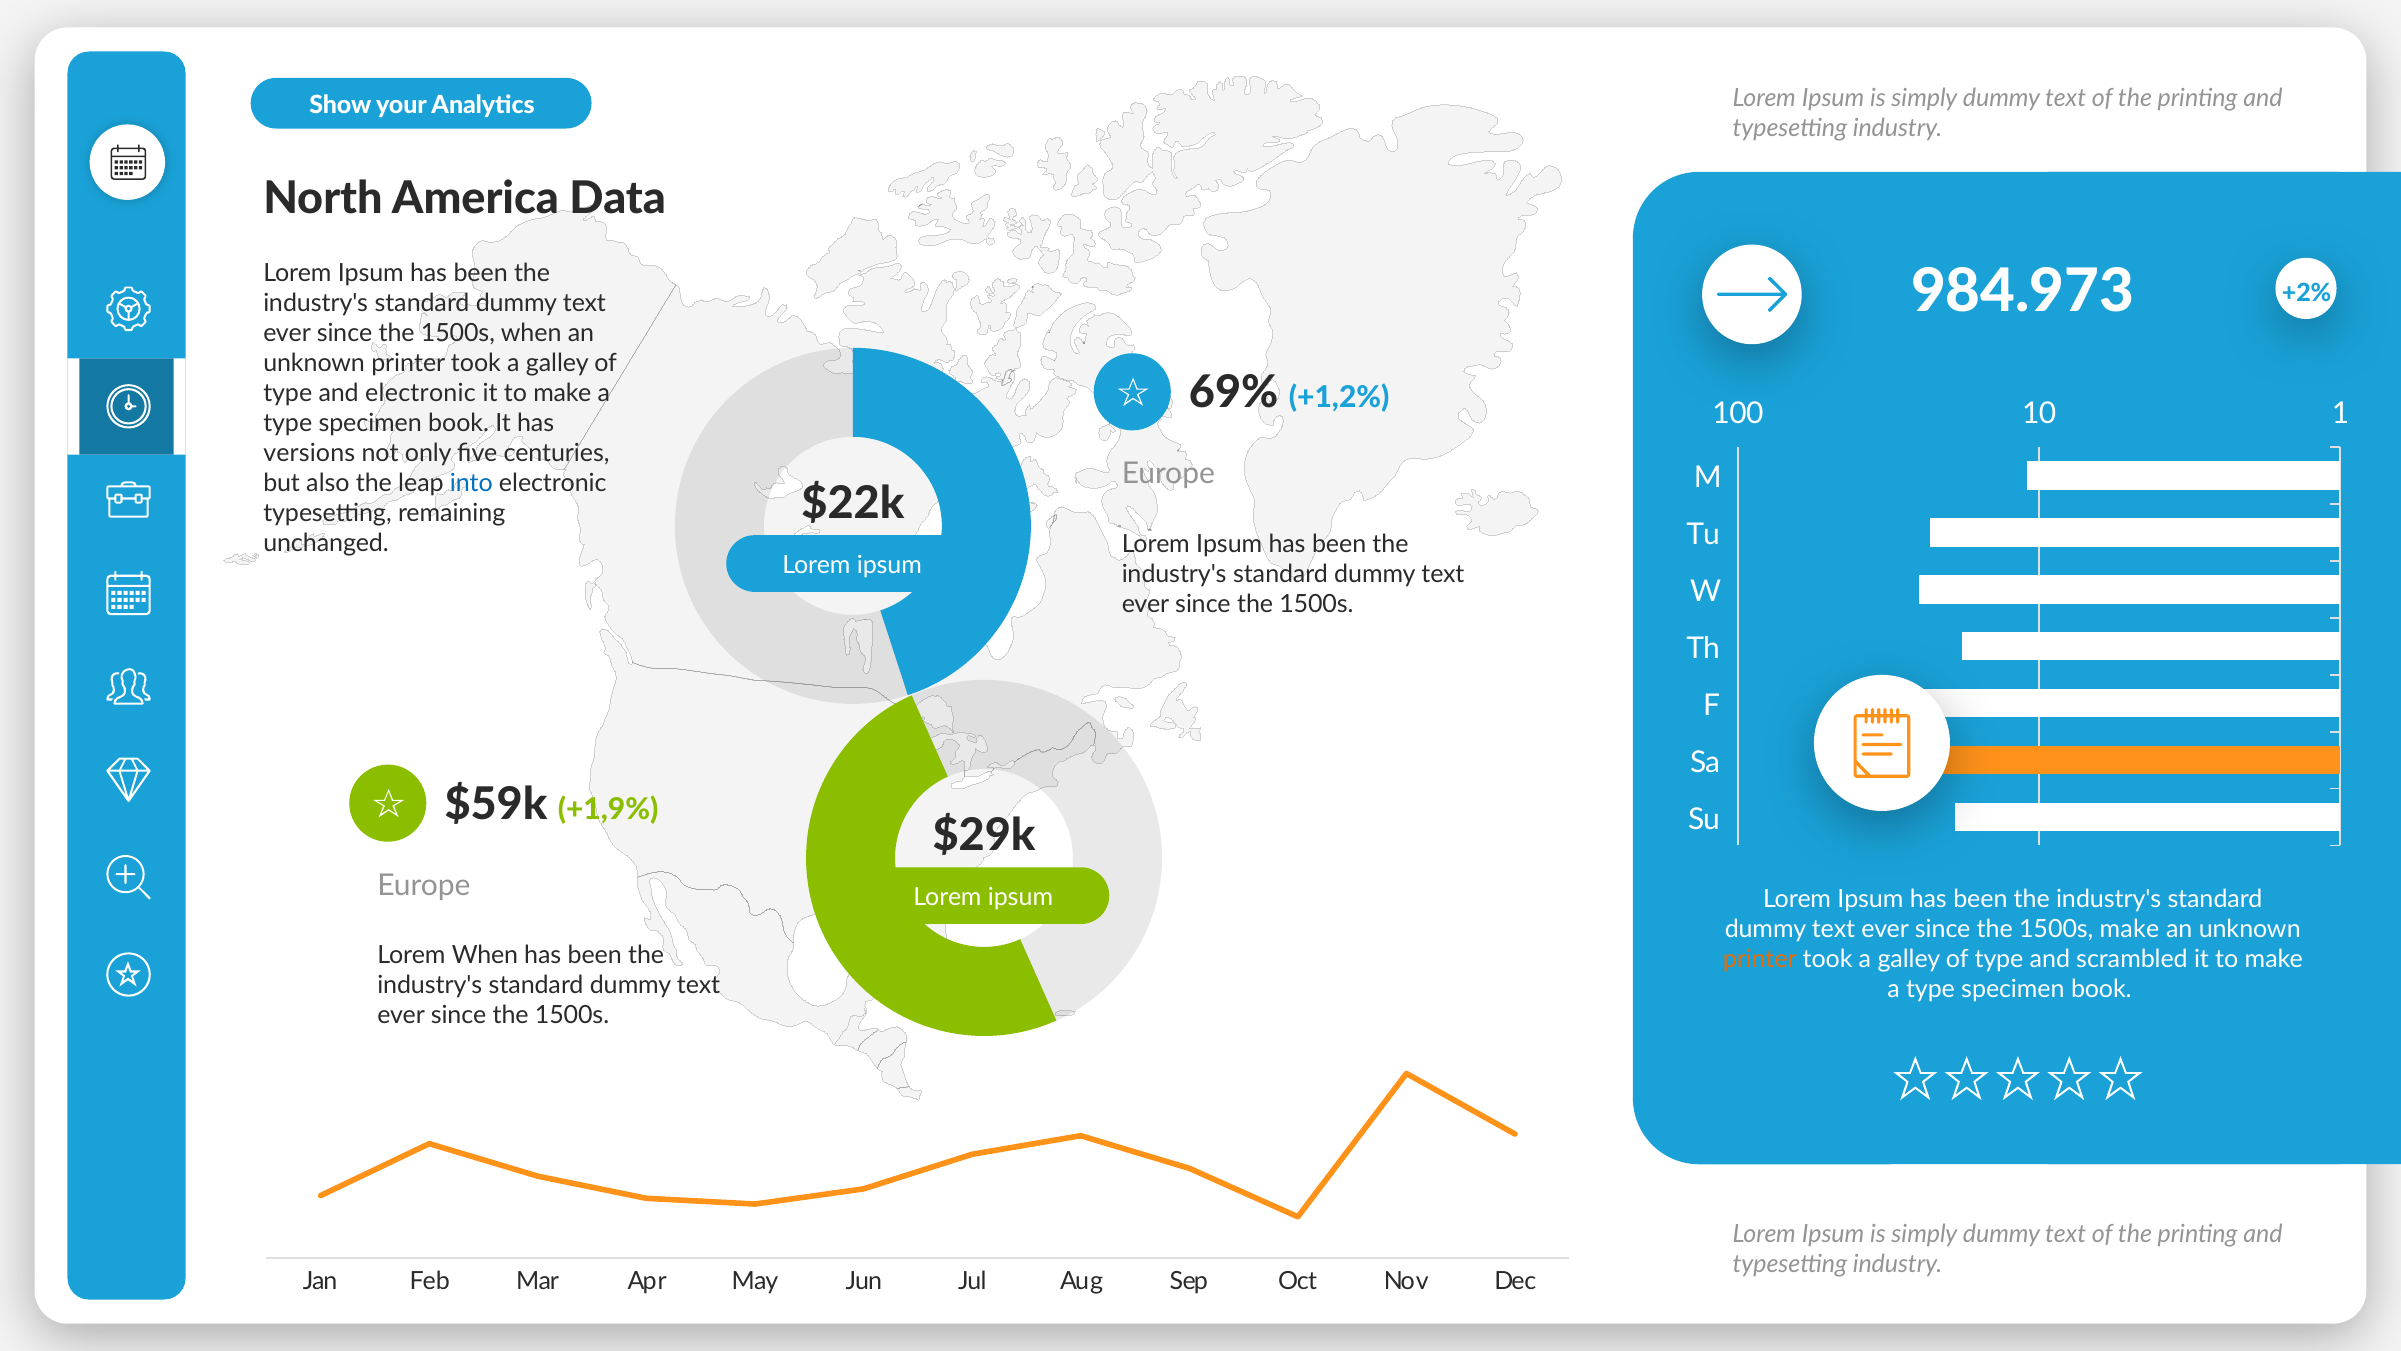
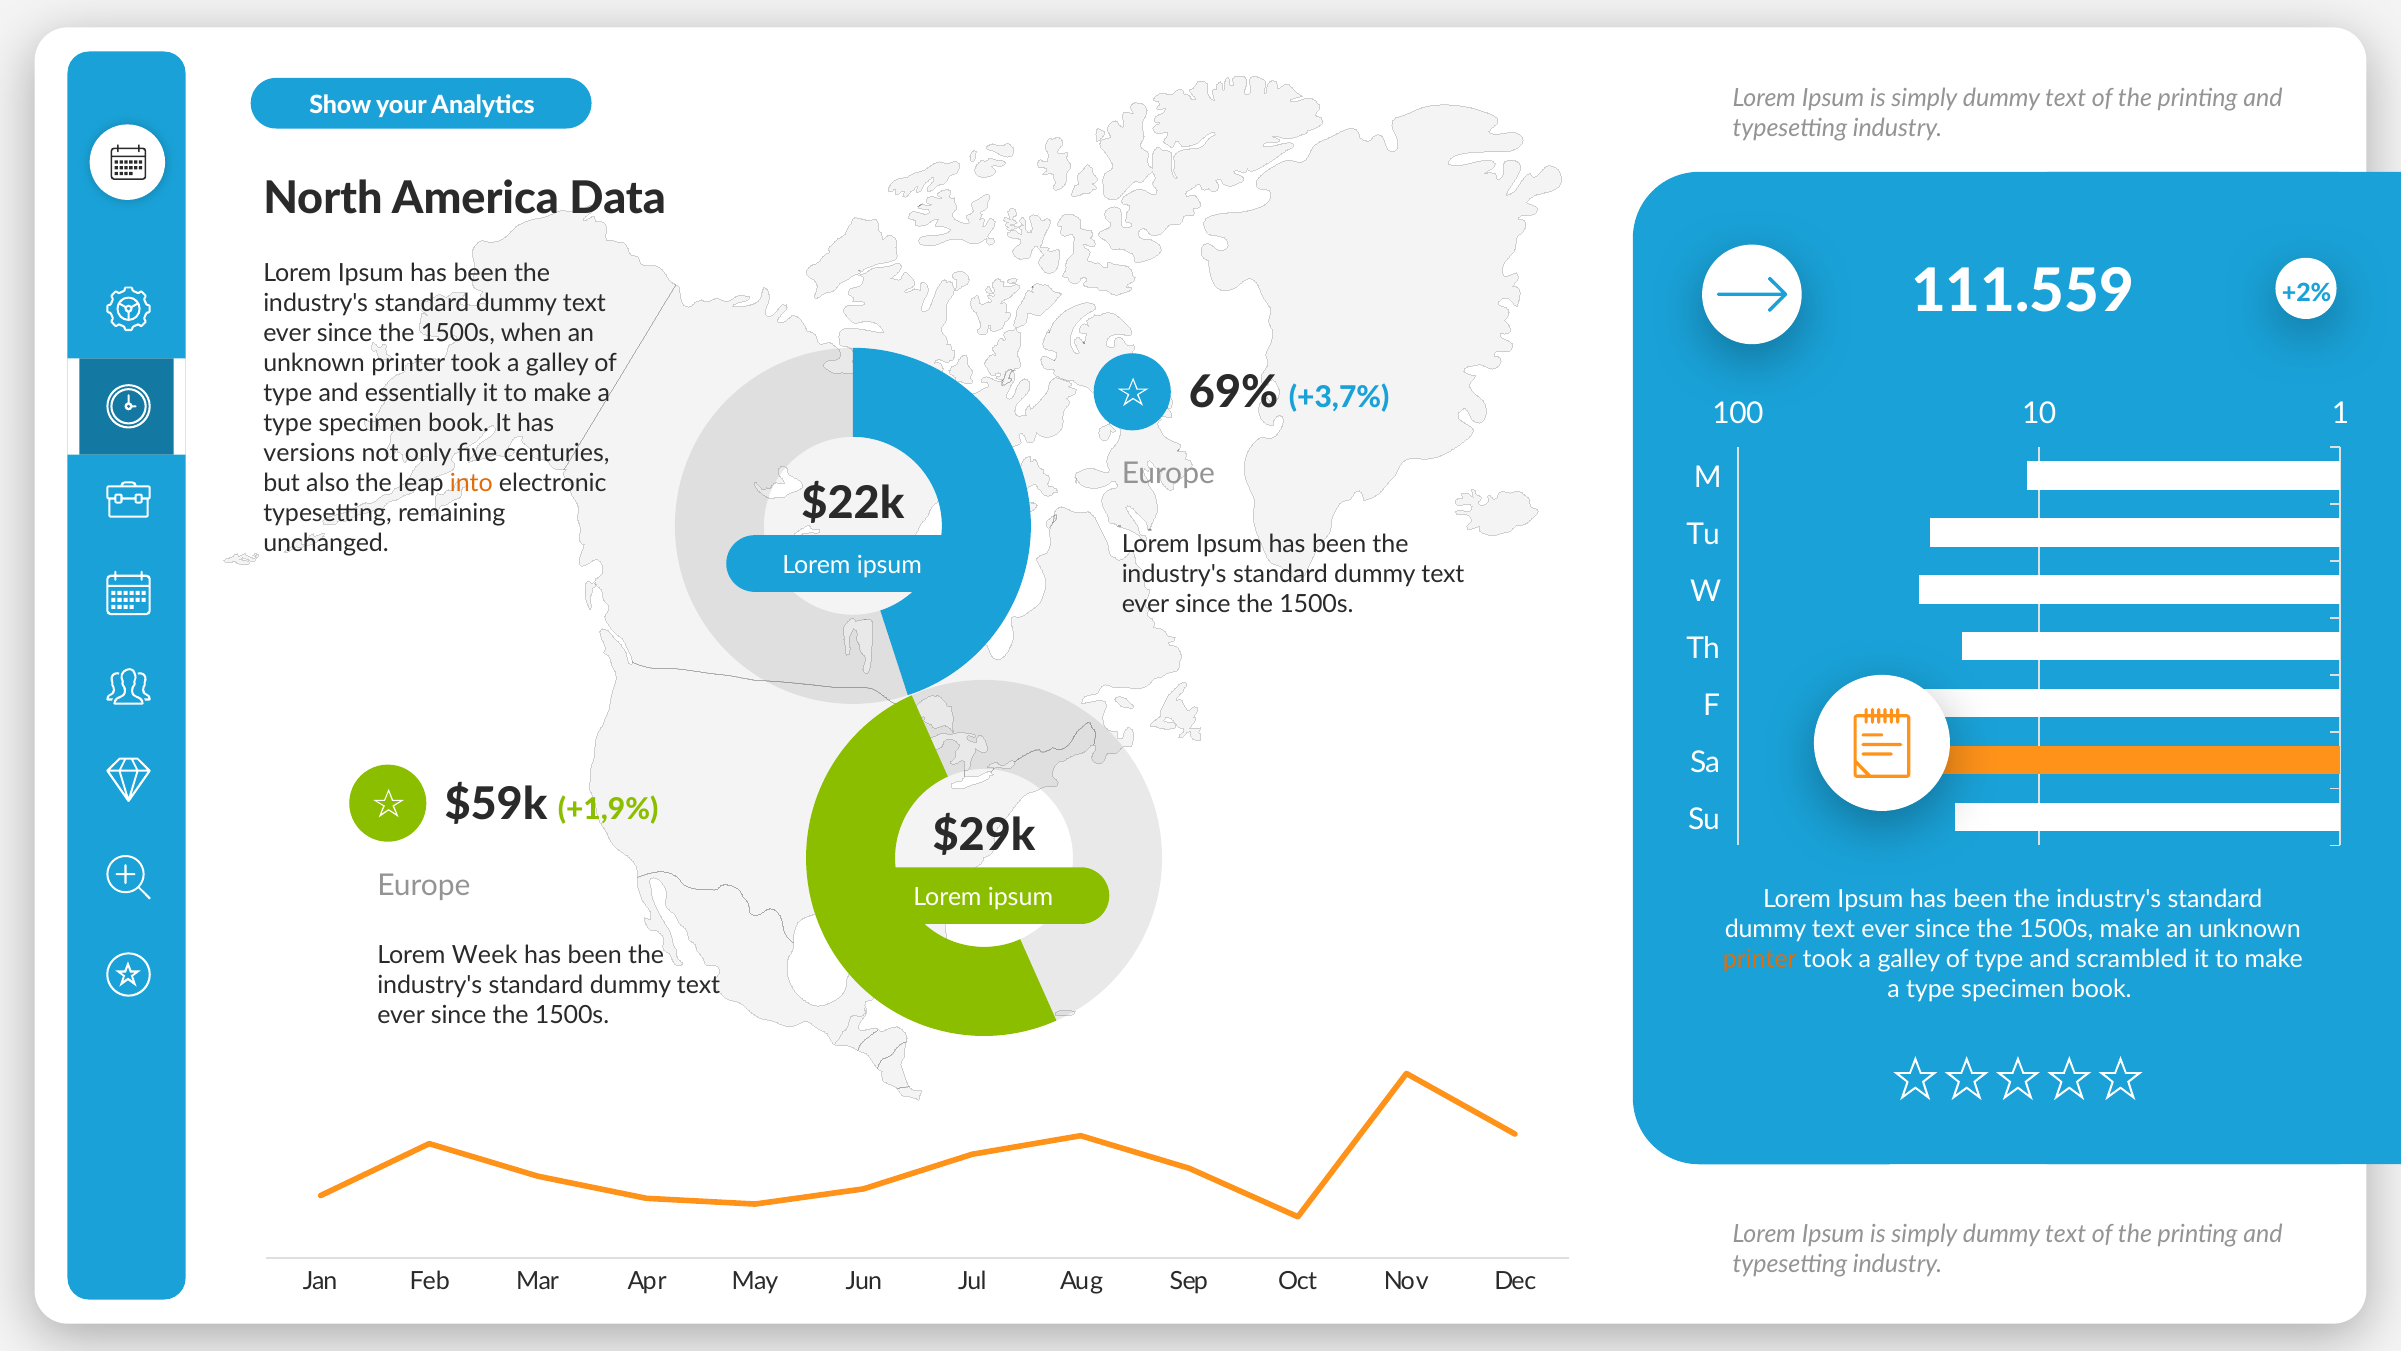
984.973: 984.973 -> 111.559
+1,2%: +1,2% -> +3,7%
and electronic: electronic -> essentially
into colour: blue -> orange
Lorem When: When -> Week
